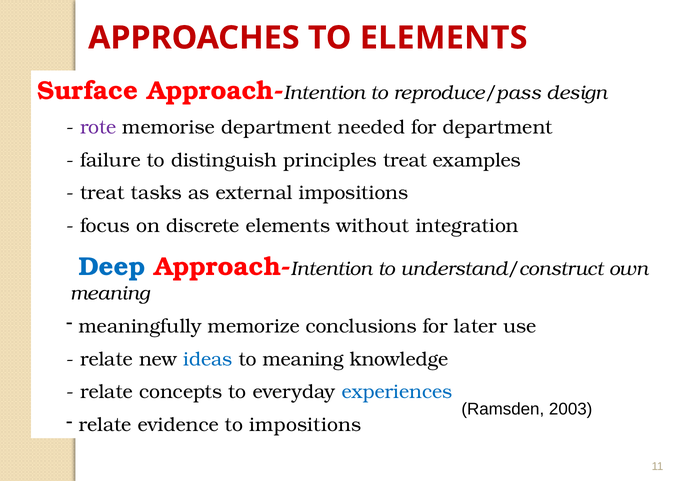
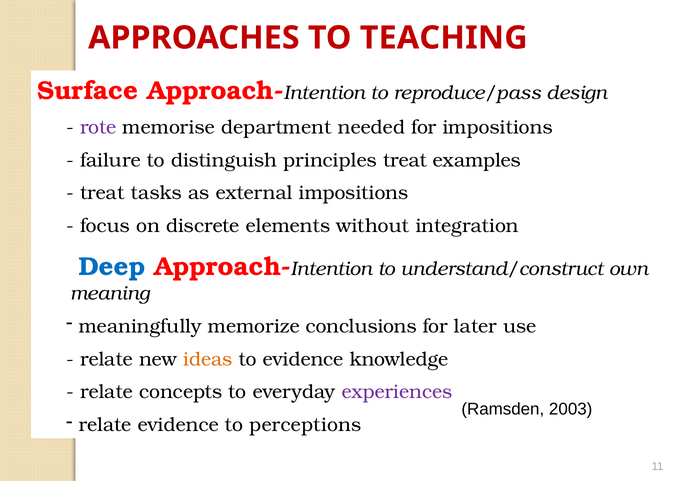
TO ELEMENTS: ELEMENTS -> TEACHING
for department: department -> impositions
ideas colour: blue -> orange
to meaning: meaning -> evidence
experiences colour: blue -> purple
to impositions: impositions -> perceptions
